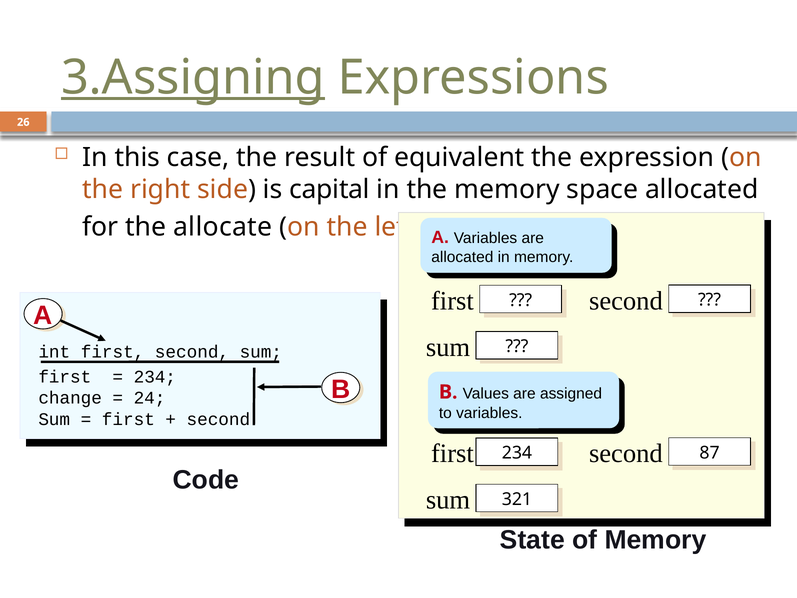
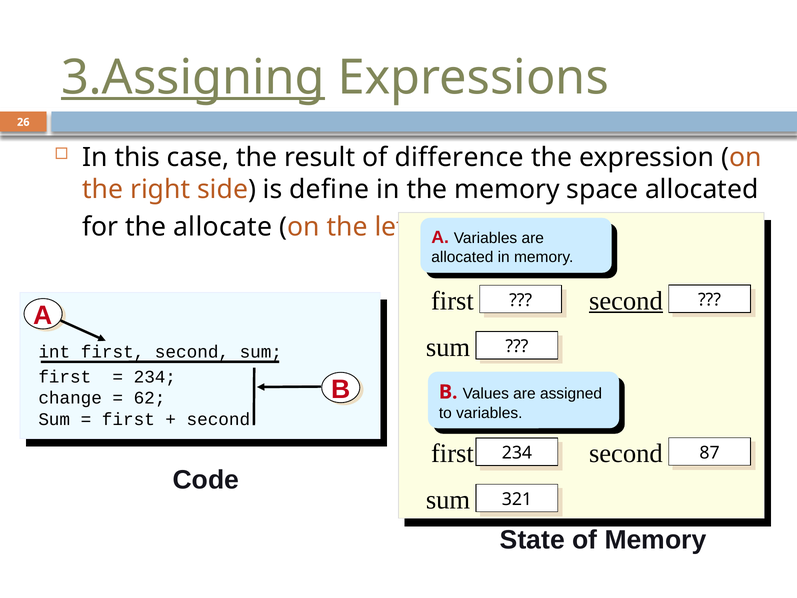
equivalent: equivalent -> difference
capital: capital -> define
second at (626, 301) underline: none -> present
24: 24 -> 62
